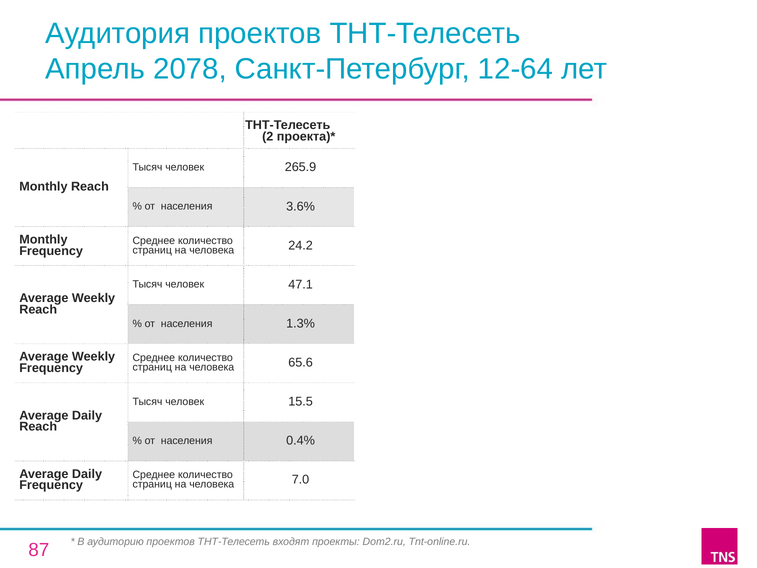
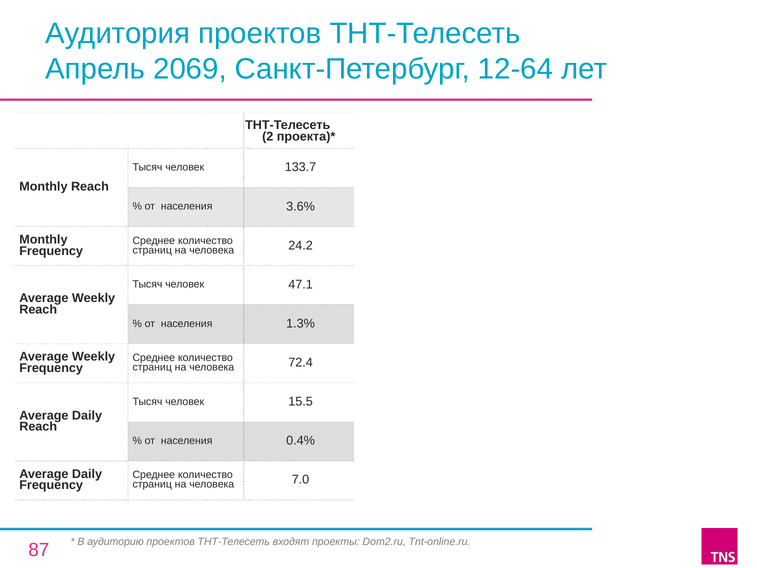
2078: 2078 -> 2069
265.9: 265.9 -> 133.7
65.6: 65.6 -> 72.4
